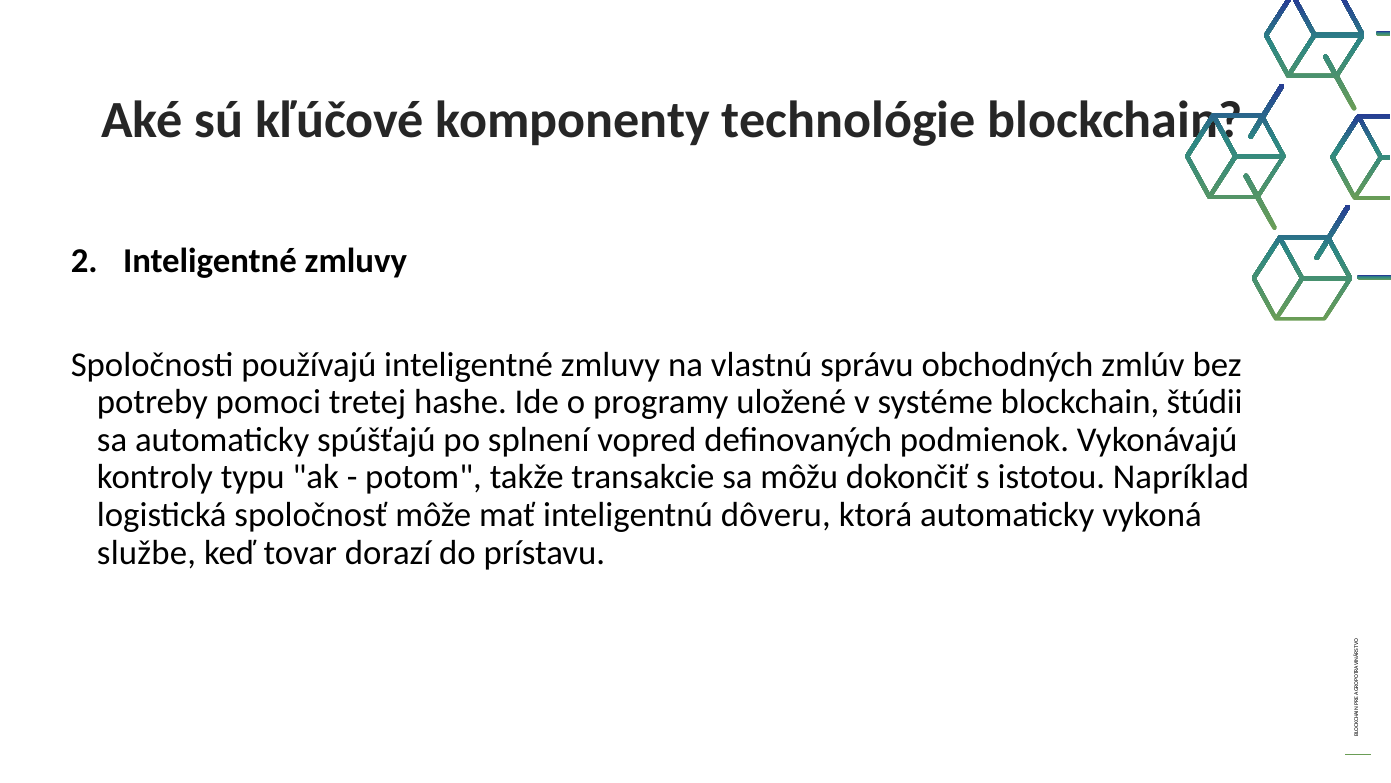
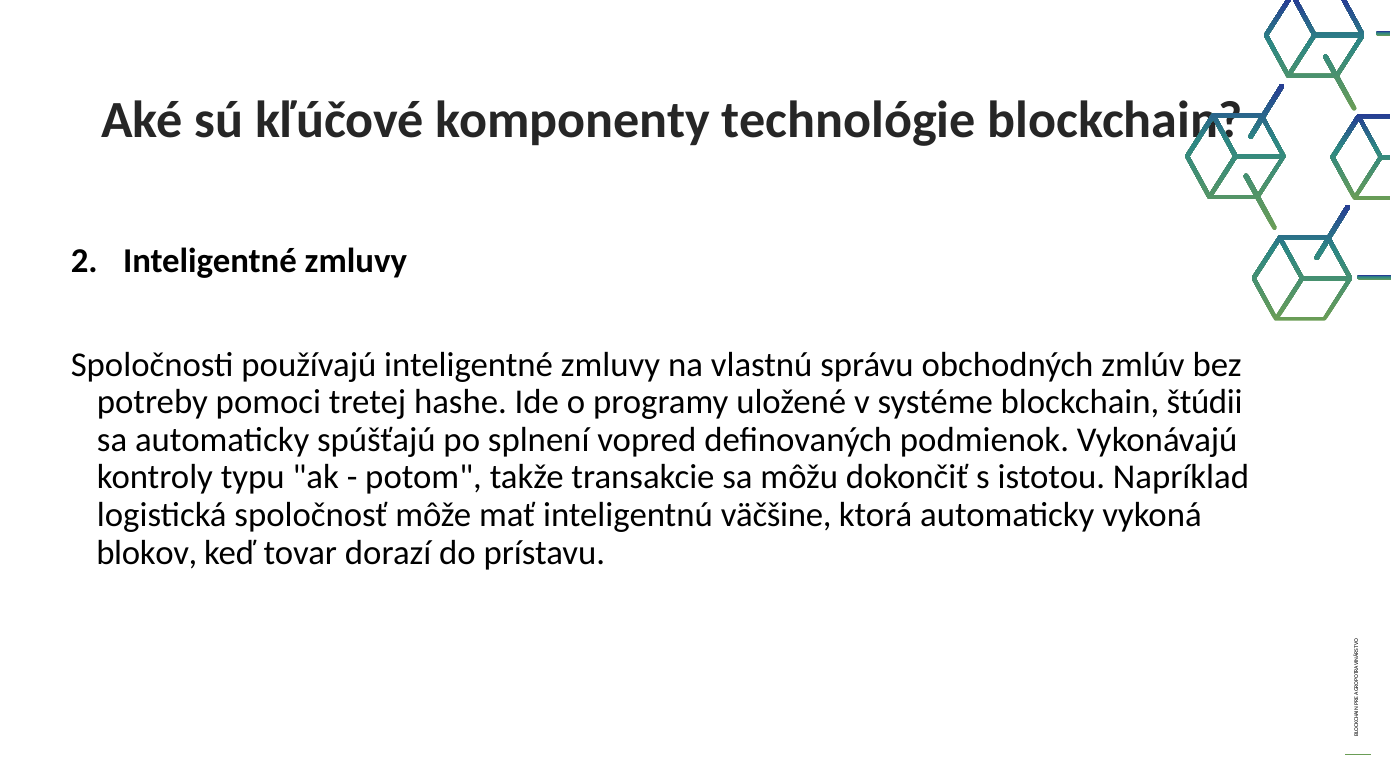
dôveru: dôveru -> väčšine
službe: službe -> blokov
